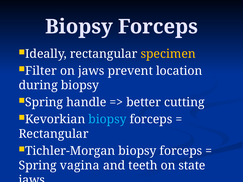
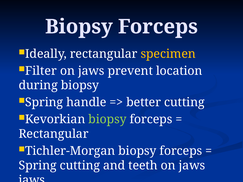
biopsy at (107, 120) colour: light blue -> light green
Spring vagina: vagina -> cutting
teeth on state: state -> jaws
